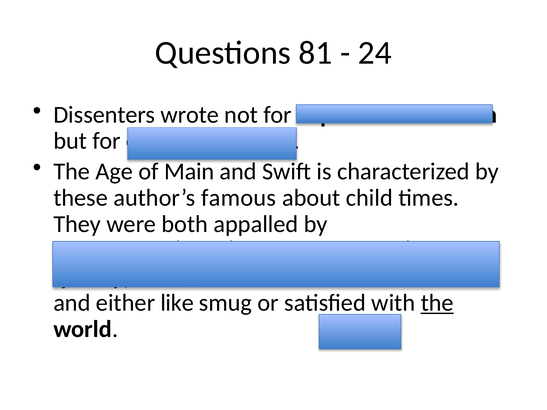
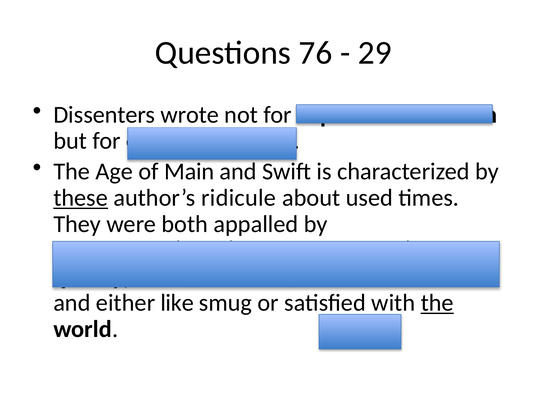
81: 81 -> 76
24: 24 -> 29
these underline: none -> present
famous: famous -> ridicule
child: child -> used
